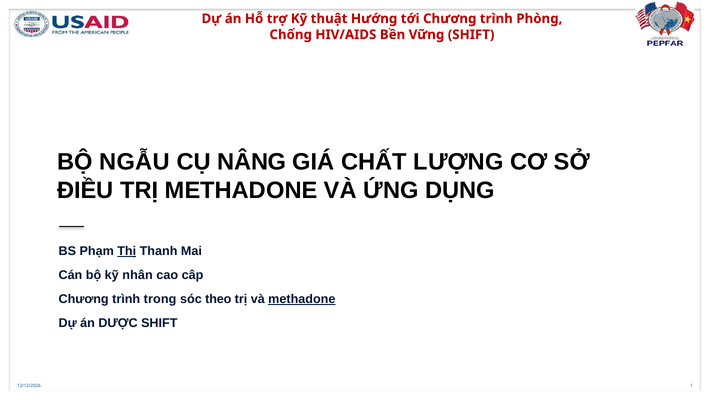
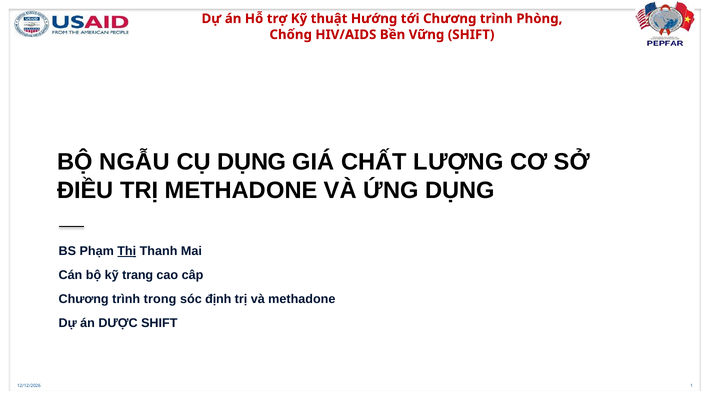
CỤ NÂNG: NÂNG -> DỤNG
nhân: nhân -> trang
theo: theo -> định
methadone at (302, 299) underline: present -> none
